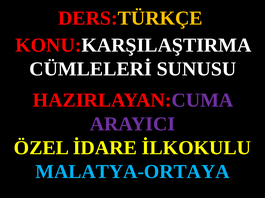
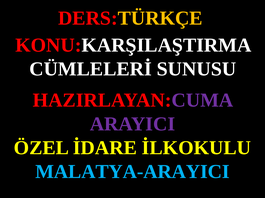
MALATYA-ORTAYA: MALATYA-ORTAYA -> MALATYA-ARAYICI
